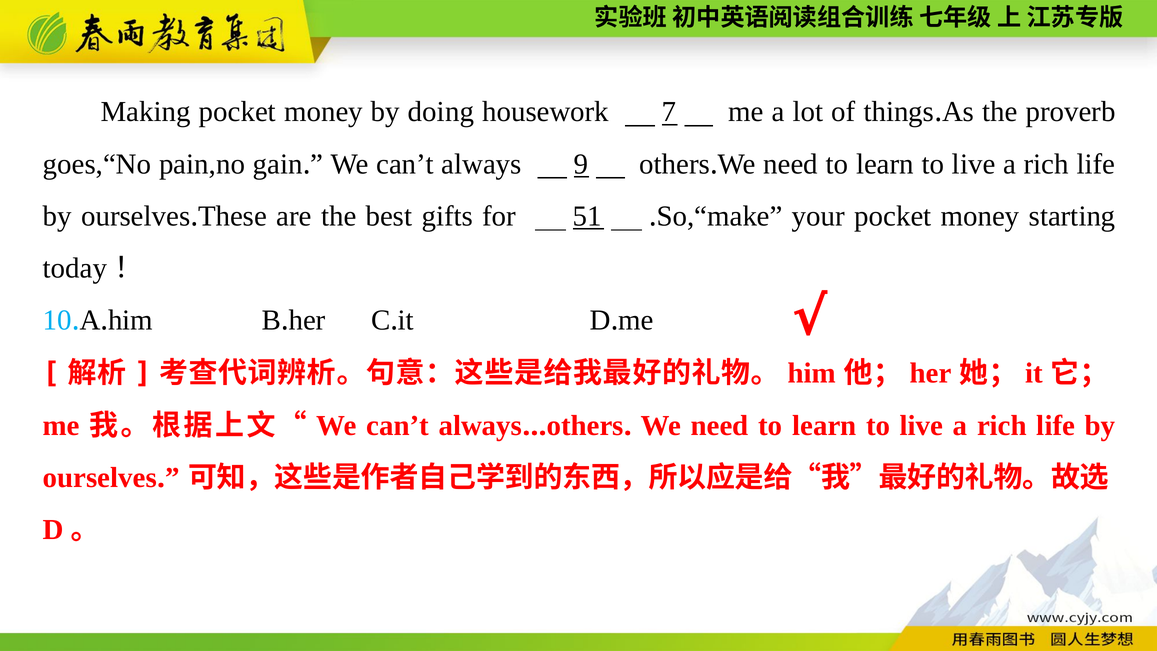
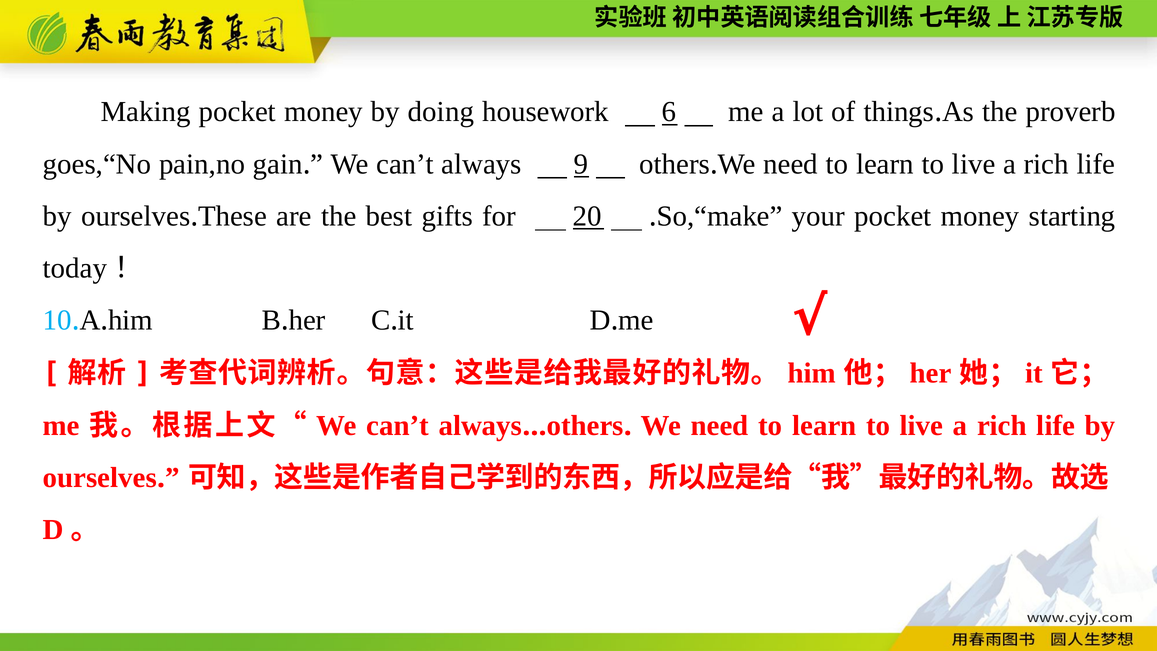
7: 7 -> 6
51: 51 -> 20
